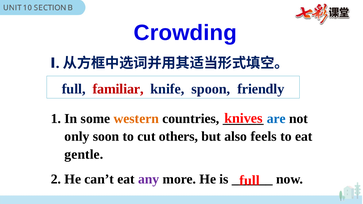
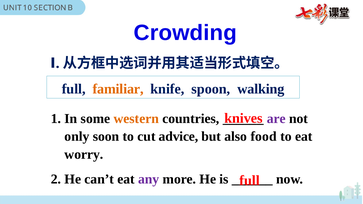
familiar colour: red -> orange
friendly: friendly -> walking
are colour: blue -> purple
others: others -> advice
feels: feels -> food
gentle: gentle -> worry
